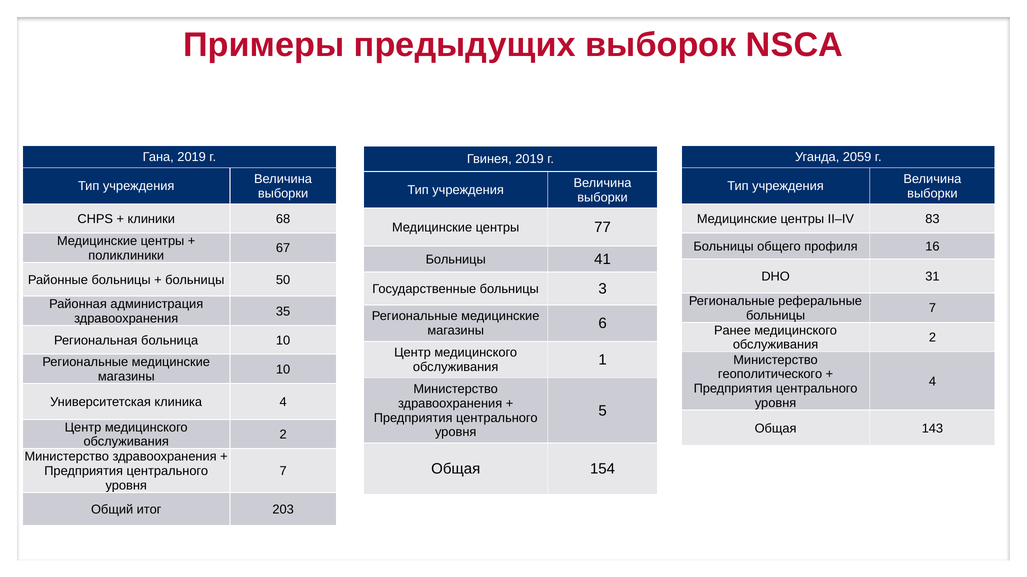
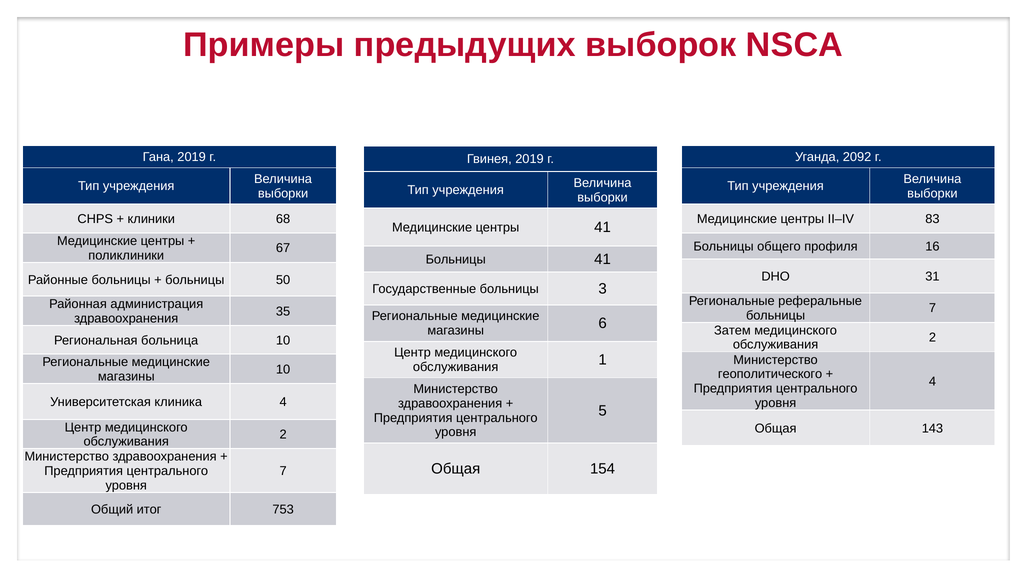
2059: 2059 -> 2092
центры 77: 77 -> 41
Ранее: Ранее -> Затем
203: 203 -> 753
